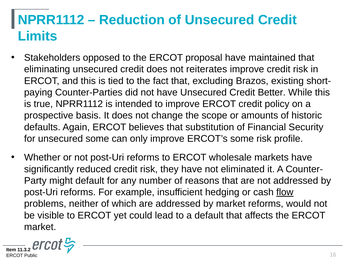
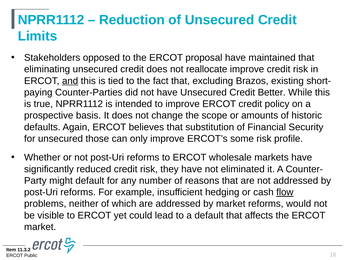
reiterates: reiterates -> reallocate
and underline: none -> present
unsecured some: some -> those
